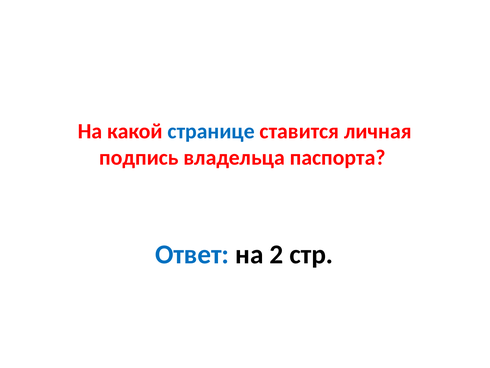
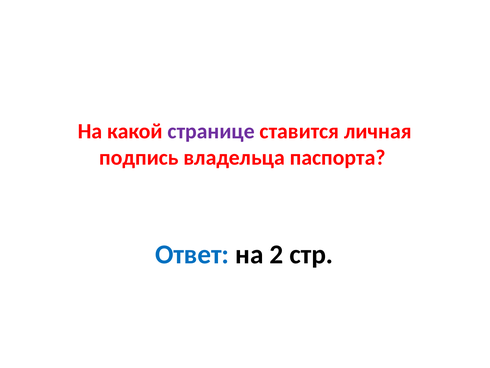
странице colour: blue -> purple
